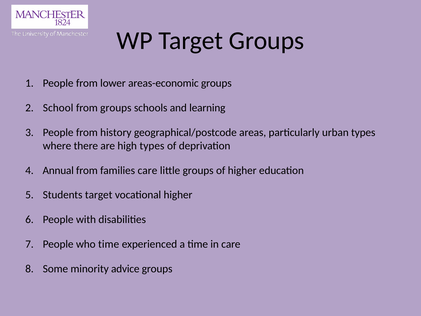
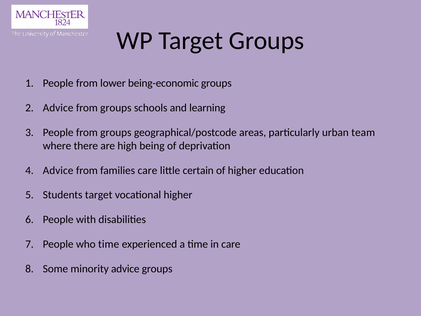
areas-economic: areas-economic -> being-economic
School at (58, 108): School -> Advice
People from history: history -> groups
urban types: types -> team
high types: types -> being
Annual at (58, 170): Annual -> Advice
little groups: groups -> certain
